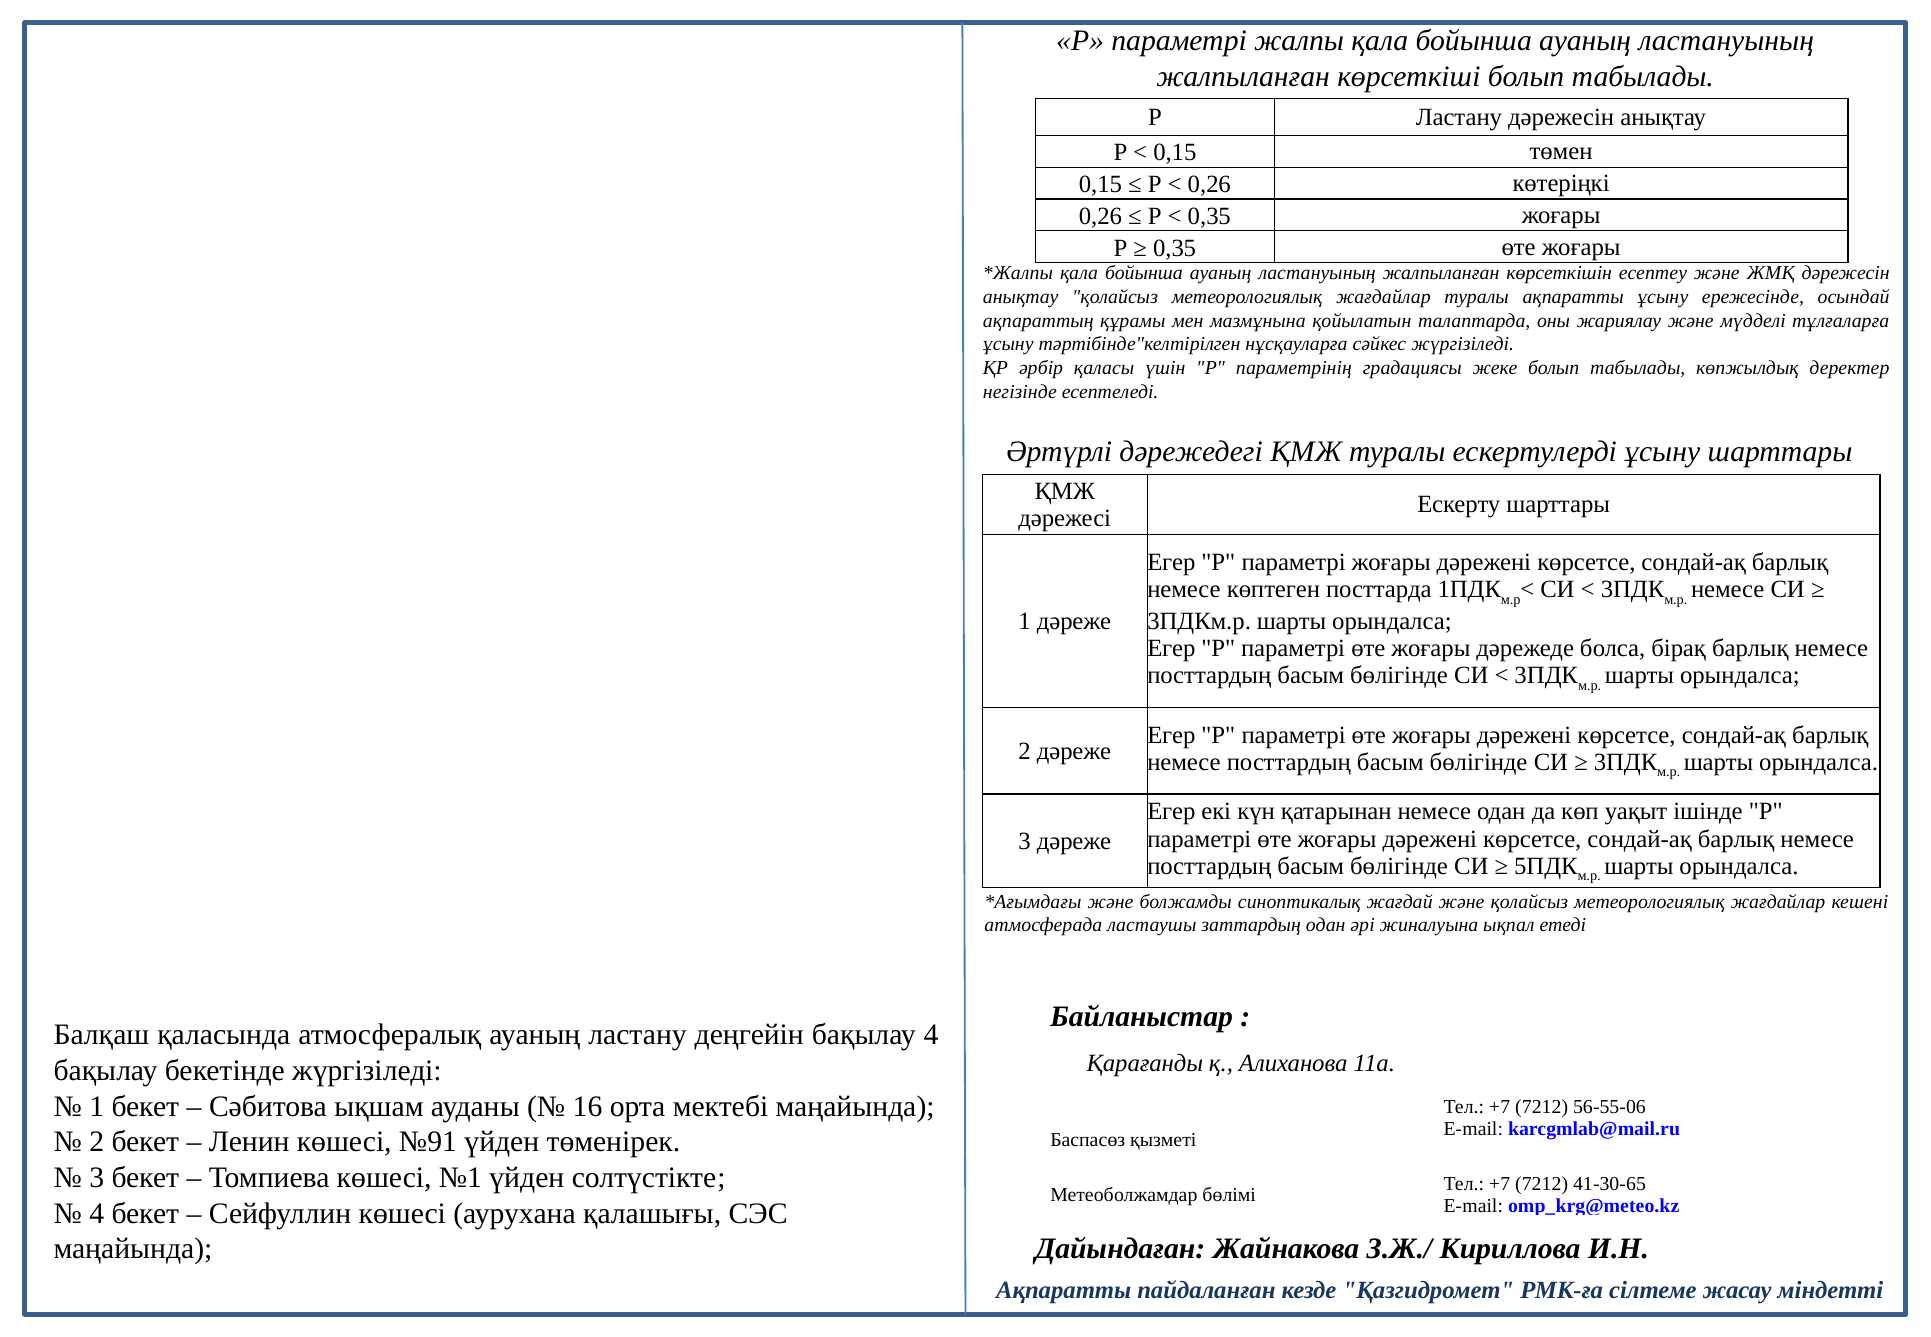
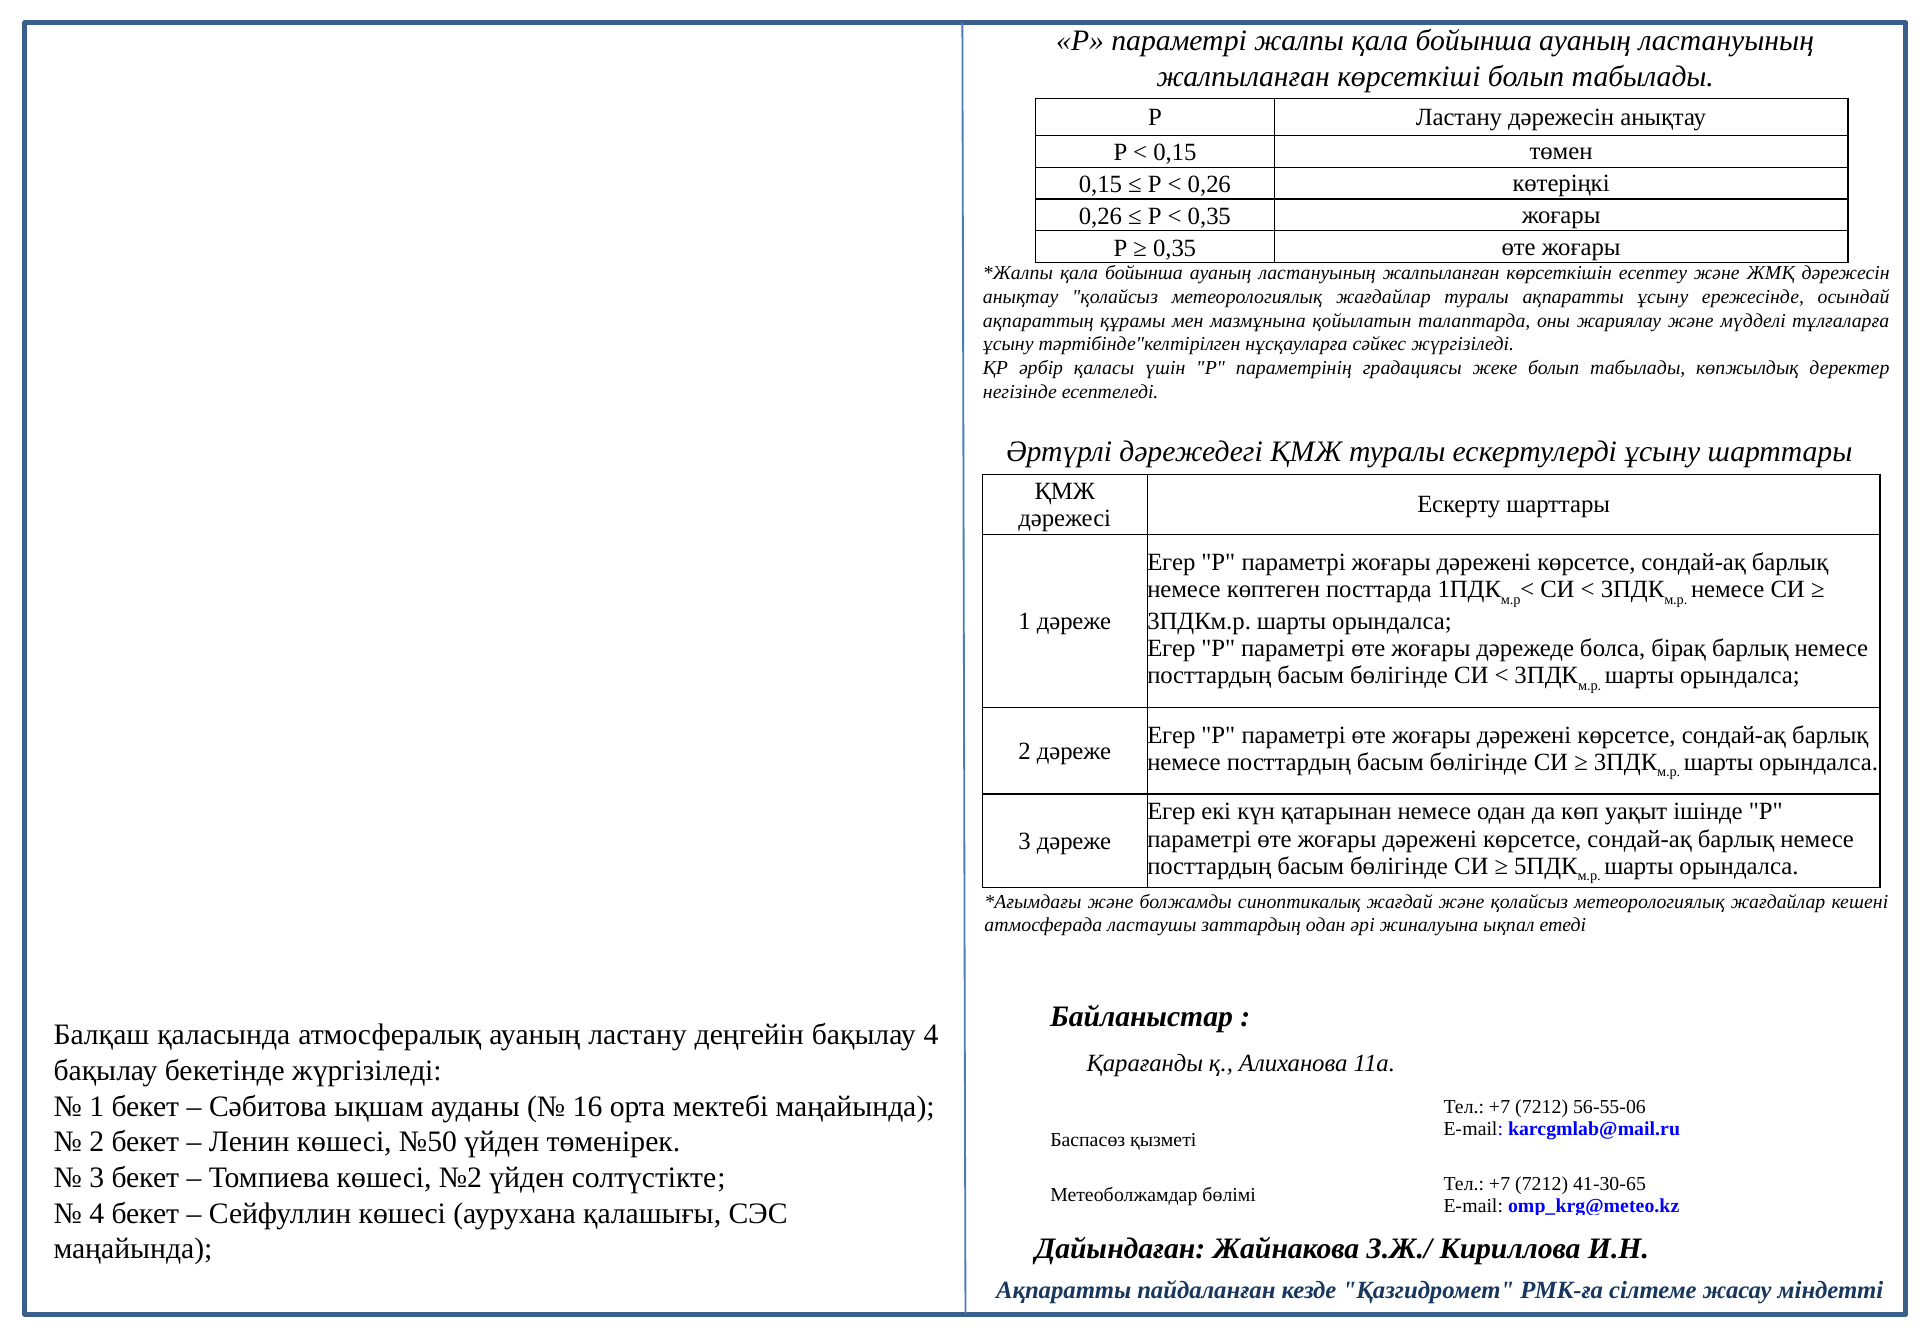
№91: №91 -> №50
№1: №1 -> №2
